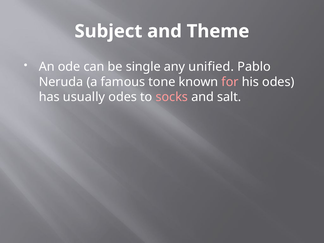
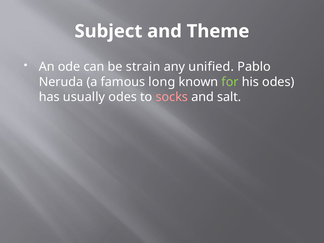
single: single -> strain
tone: tone -> long
for colour: pink -> light green
